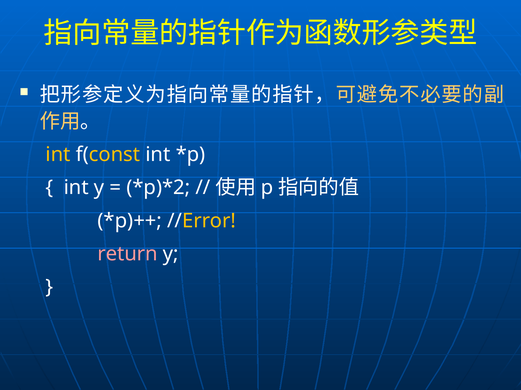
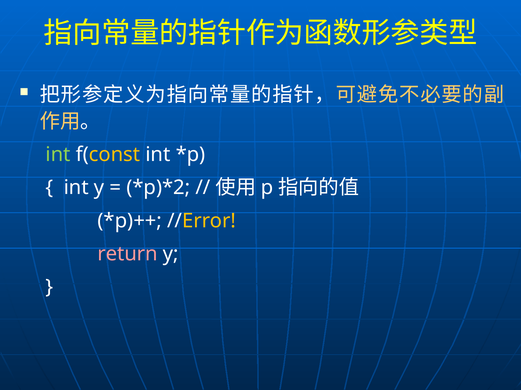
int at (58, 155) colour: yellow -> light green
